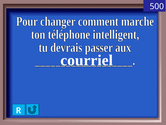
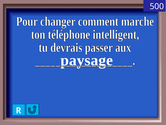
courriel: courriel -> paysage
